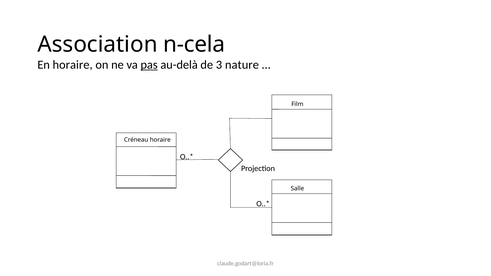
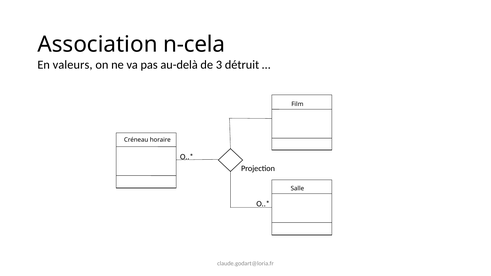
En horaire: horaire -> valeurs
pas underline: present -> none
nature: nature -> détruit
